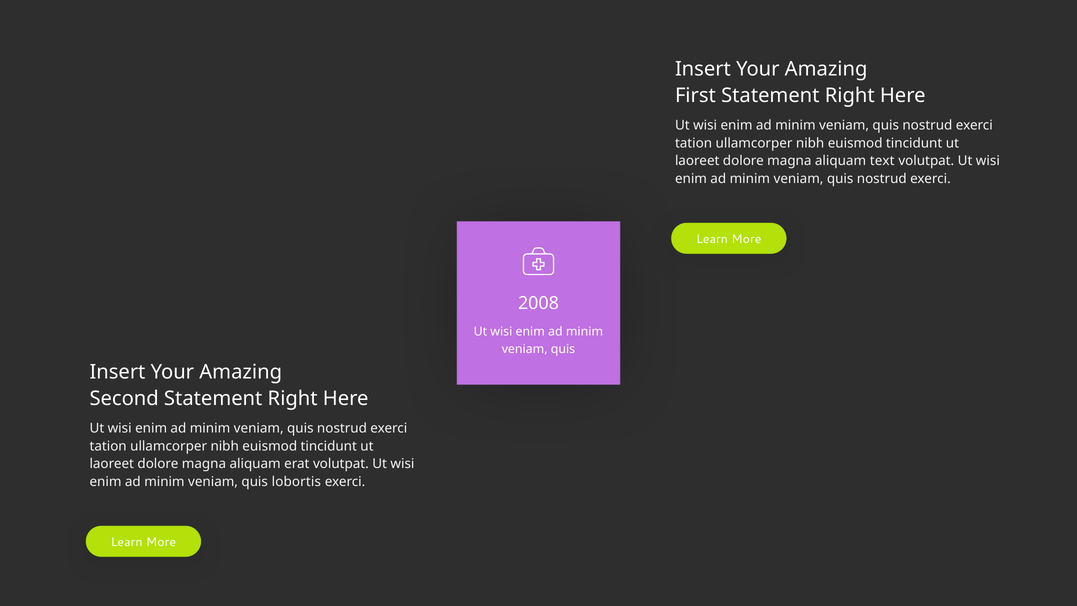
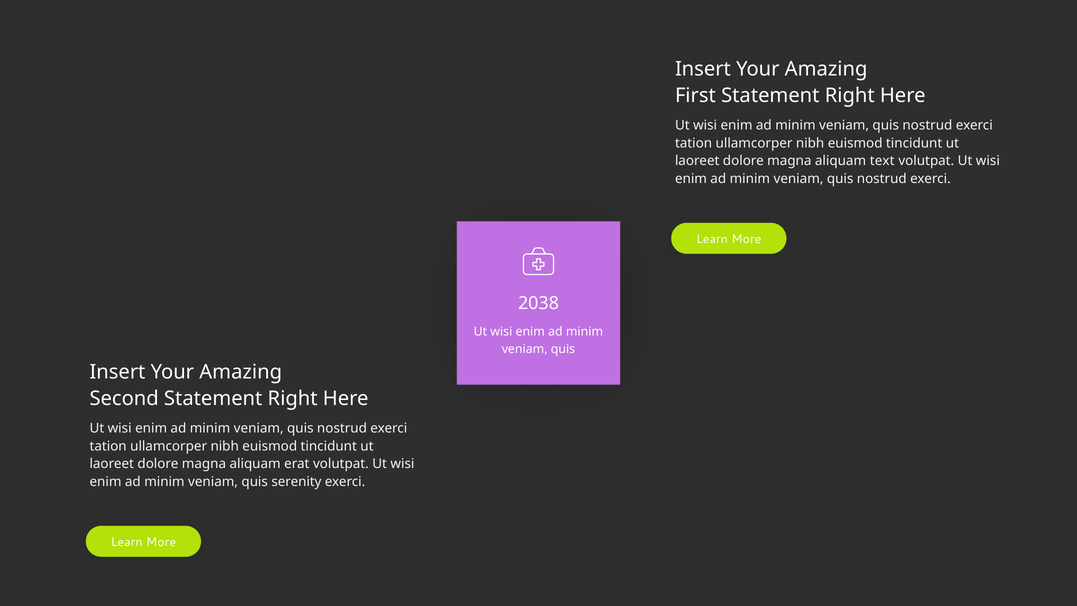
2008: 2008 -> 2038
lobortis: lobortis -> serenity
